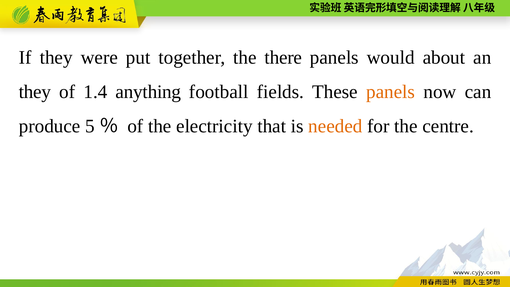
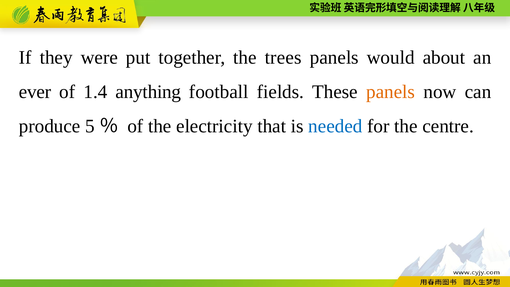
there: there -> trees
they at (35, 92): they -> ever
needed colour: orange -> blue
